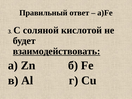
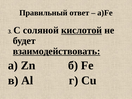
кислотой underline: none -> present
